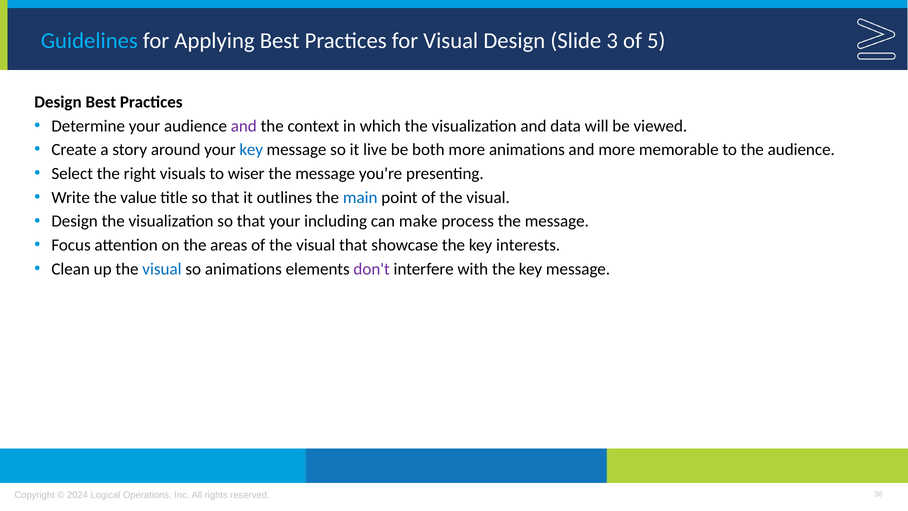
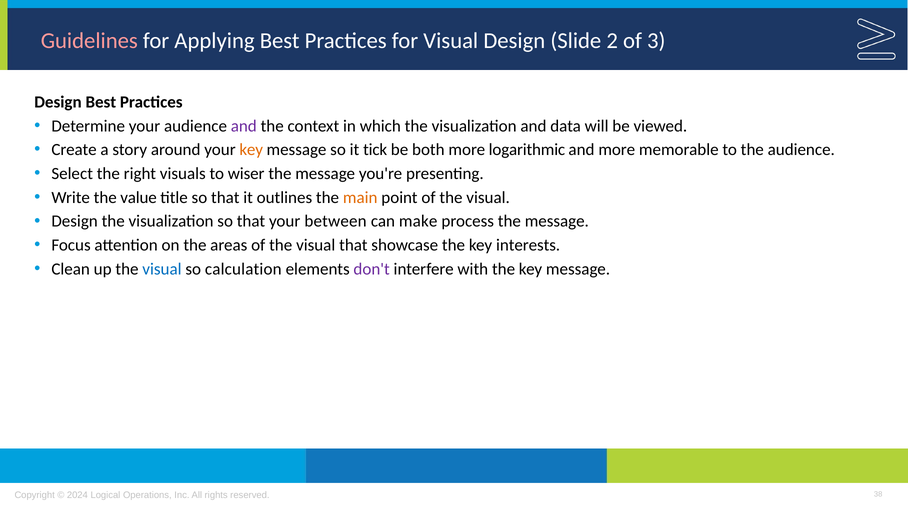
Guidelines colour: light blue -> pink
3: 3 -> 2
5: 5 -> 3
key at (251, 150) colour: blue -> orange
live: live -> tick
more animations: animations -> logarithmic
main colour: blue -> orange
including: including -> between
so animations: animations -> calculation
